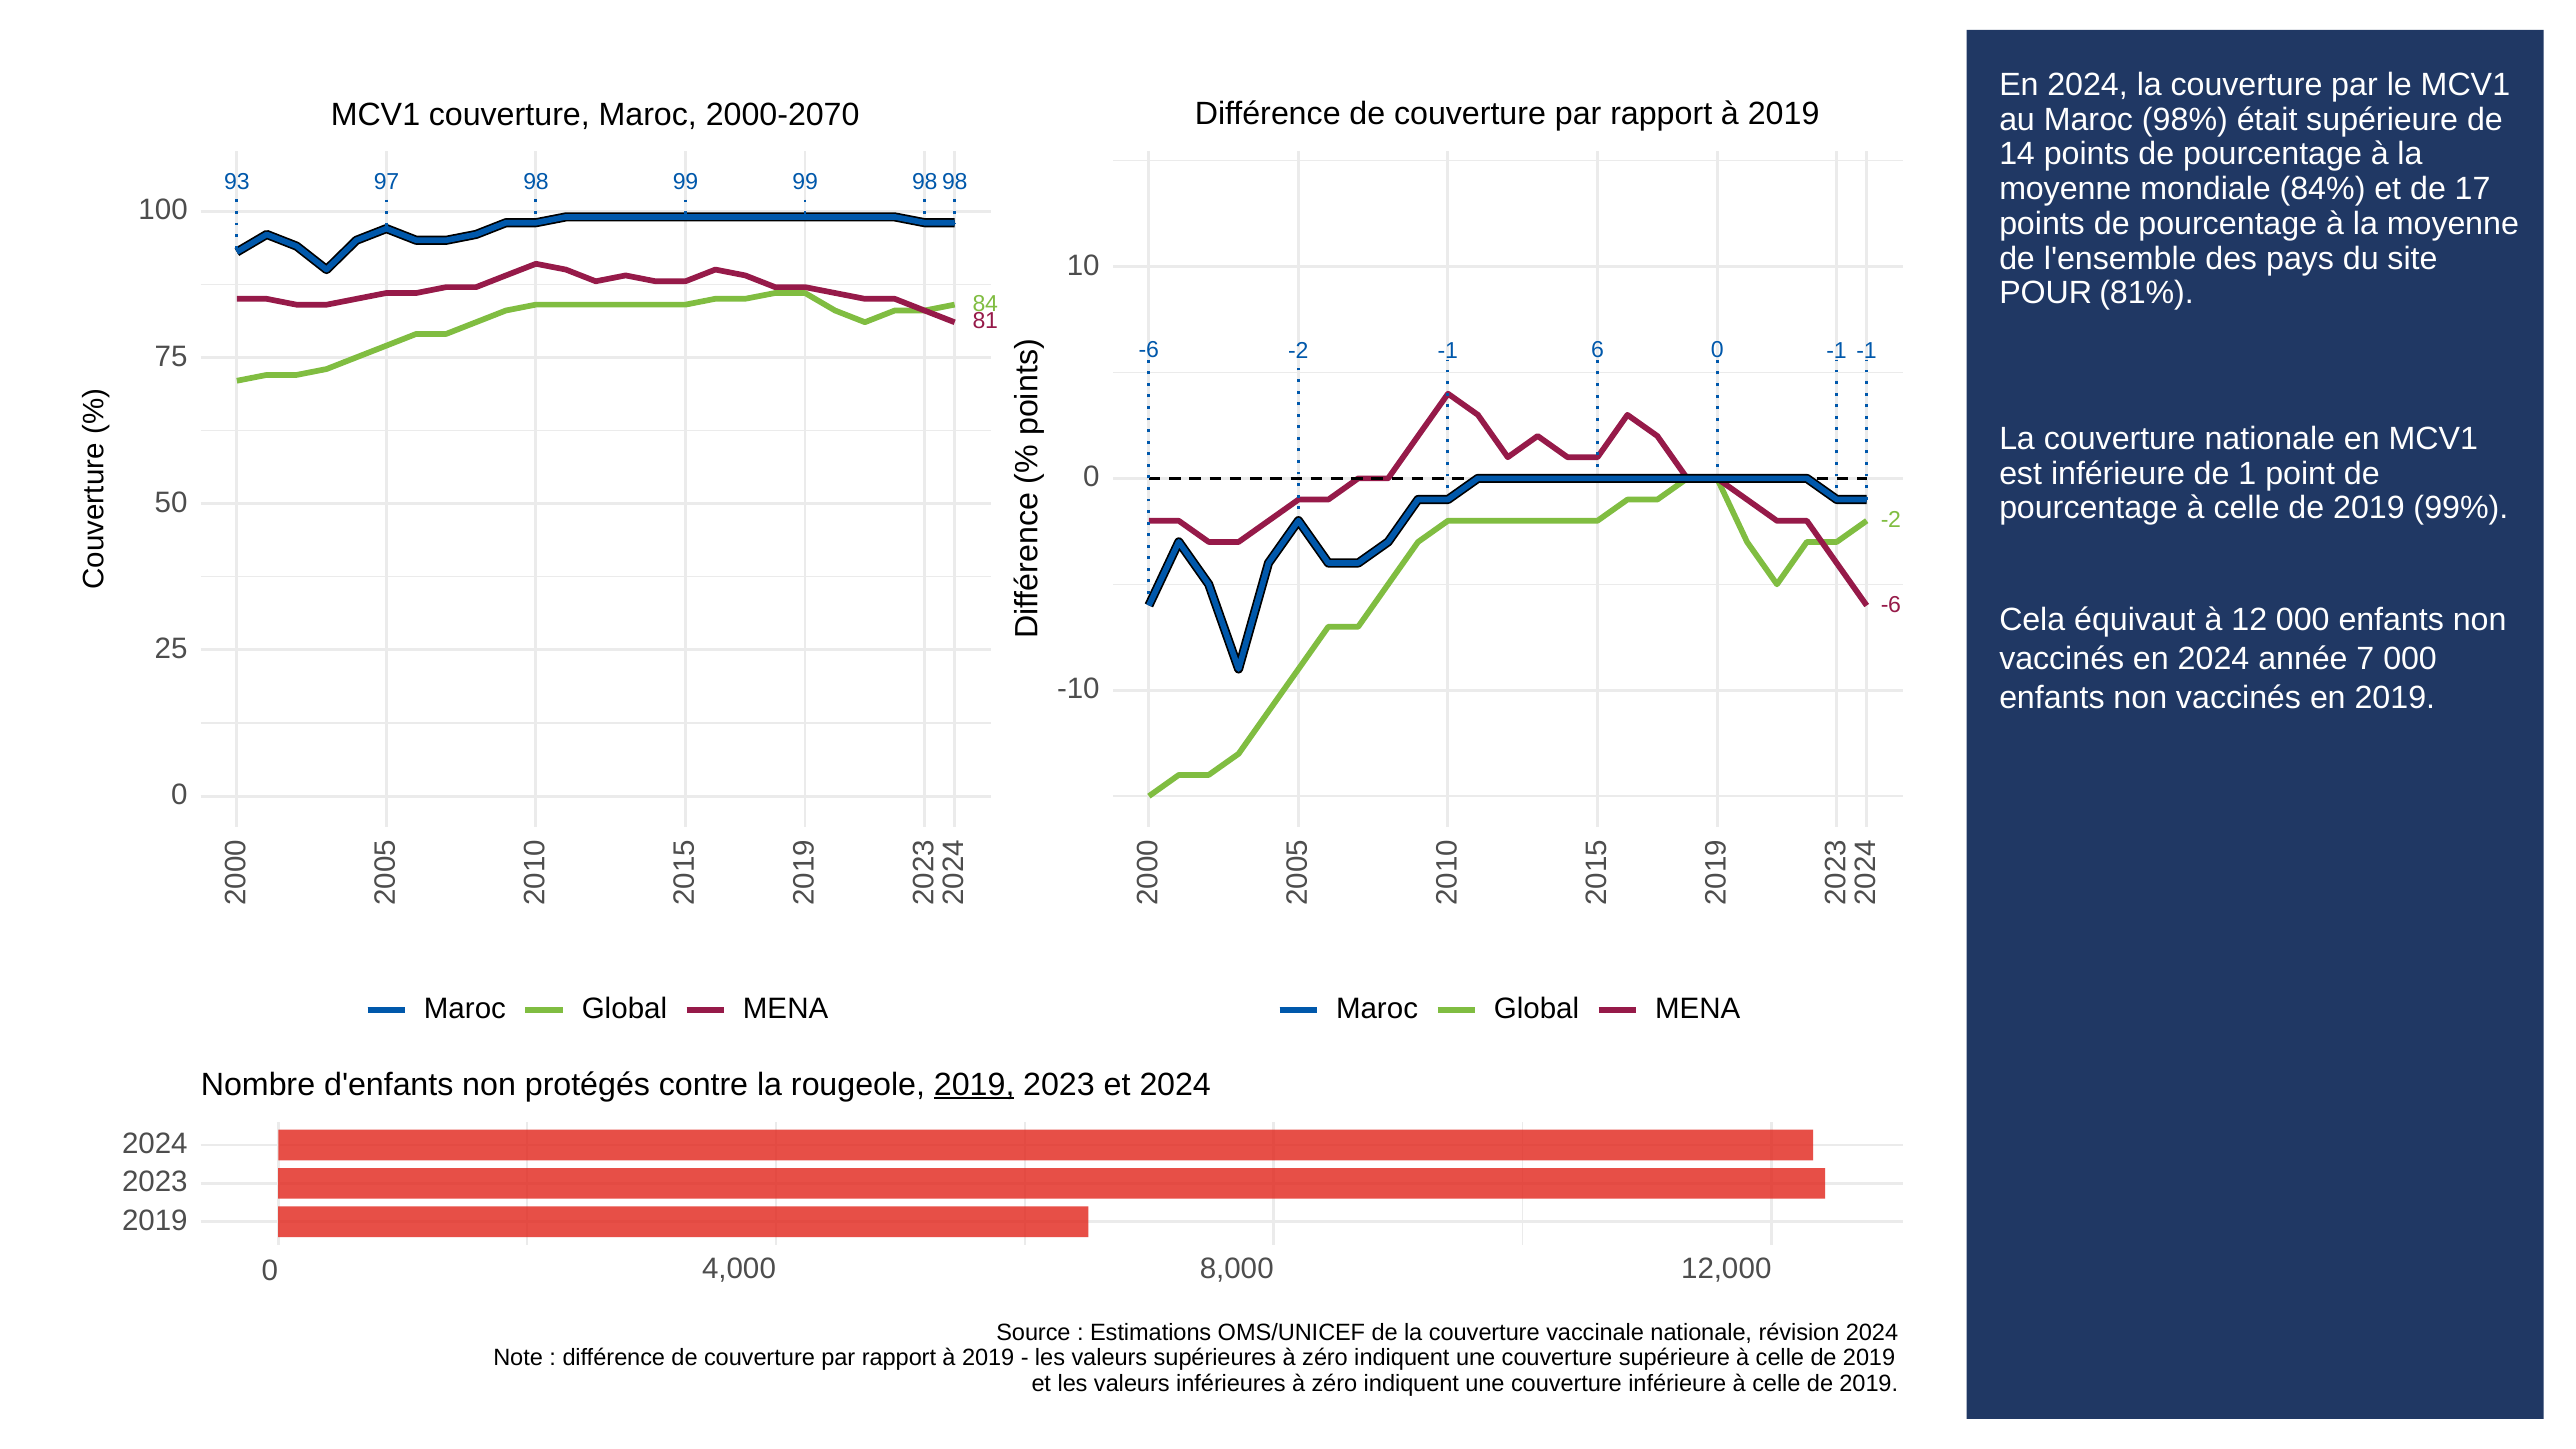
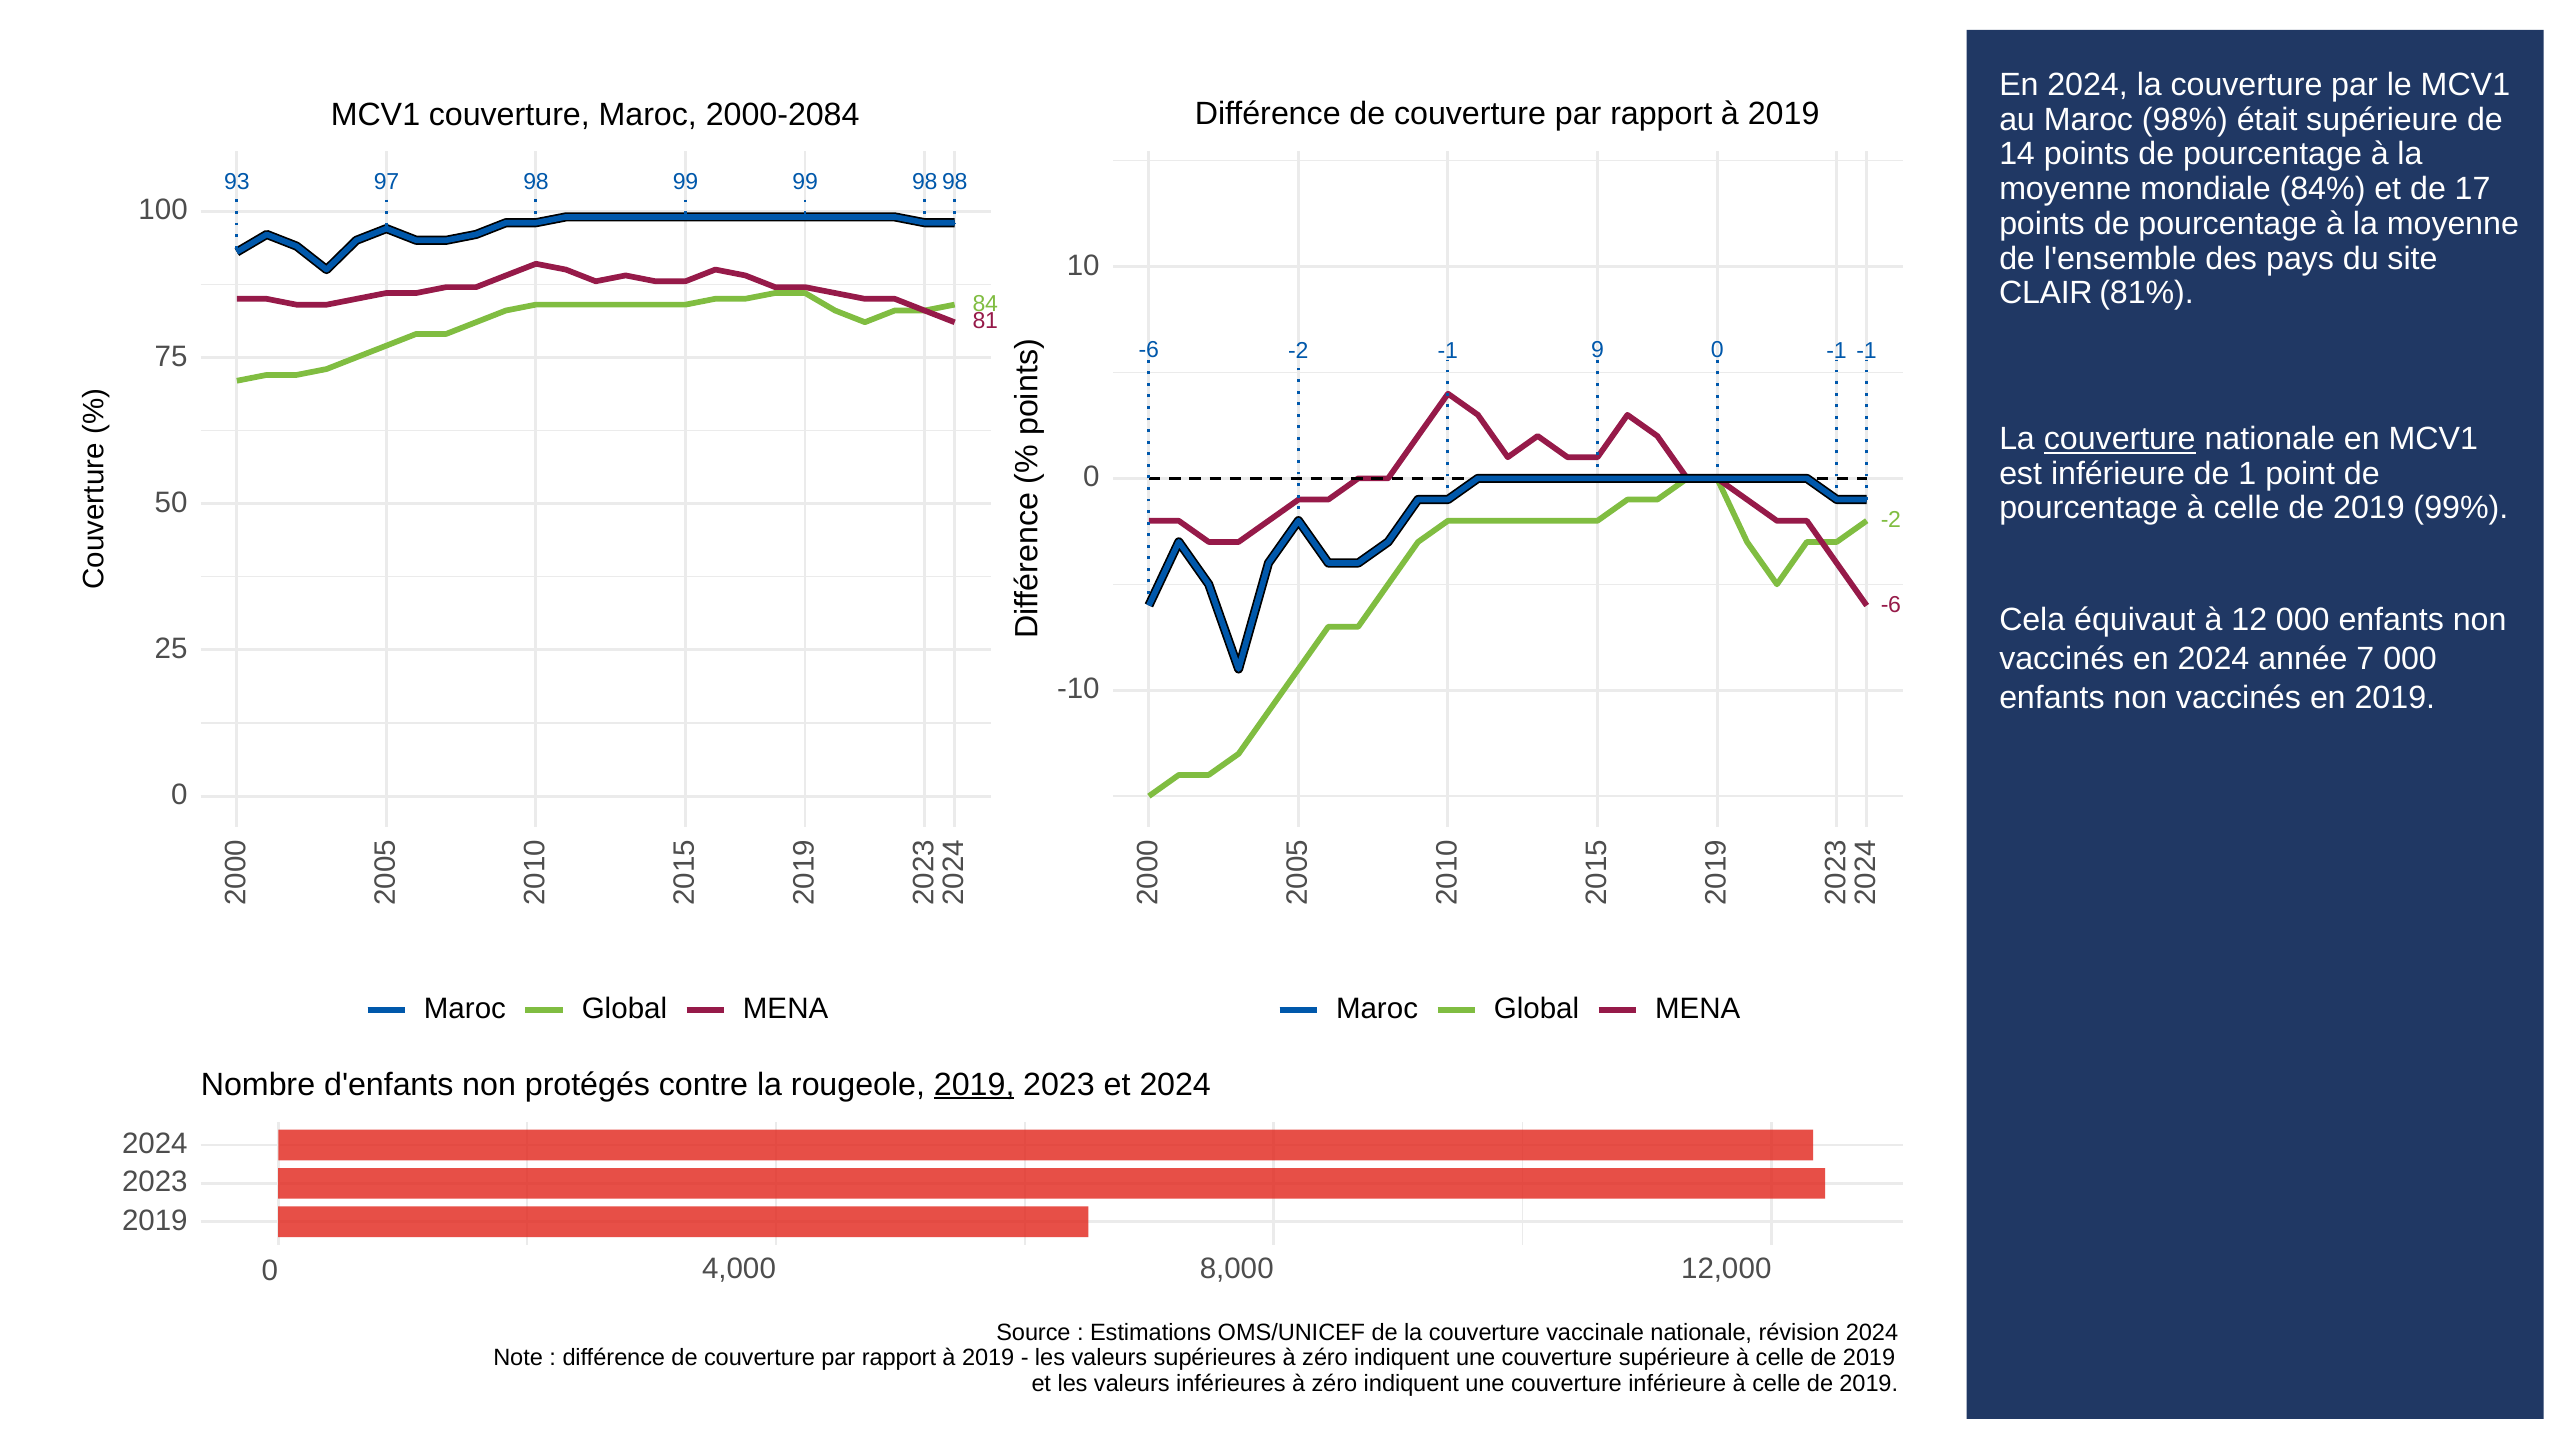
2000-2070: 2000-2070 -> 2000-2084
POUR: POUR -> CLAIR
-1 6: 6 -> 9
couverture at (2120, 439) underline: none -> present
